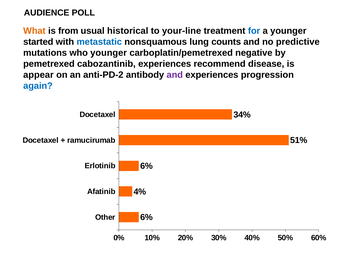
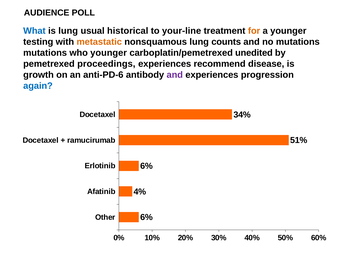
What colour: orange -> blue
is from: from -> lung
for colour: blue -> orange
started: started -> testing
metastatic colour: blue -> orange
no predictive: predictive -> mutations
negative: negative -> unedited
cabozantinib: cabozantinib -> proceedings
appear: appear -> growth
anti-PD-2: anti-PD-2 -> anti-PD-6
